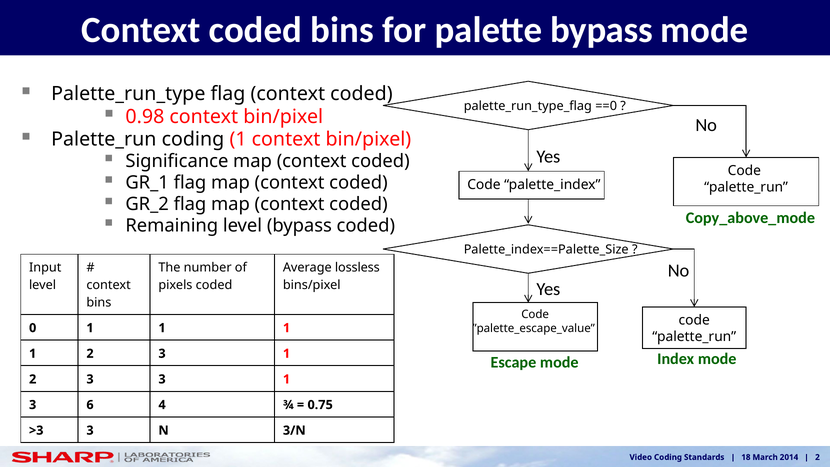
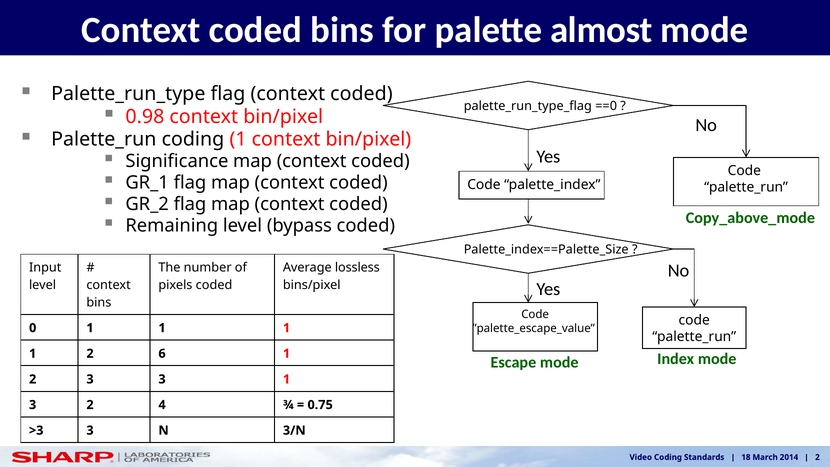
palette bypass: bypass -> almost
3 at (162, 354): 3 -> 6
3 6: 6 -> 2
